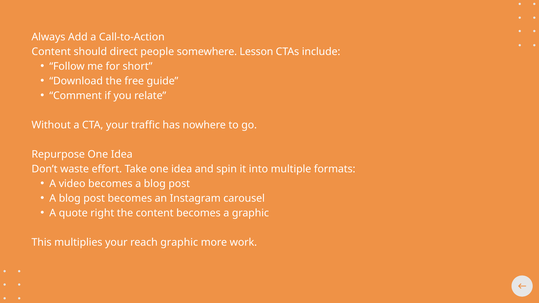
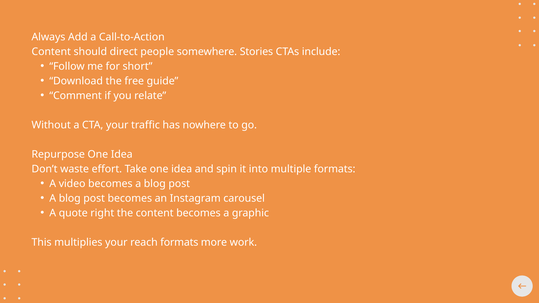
Lesson: Lesson -> Stories
reach graphic: graphic -> formats
